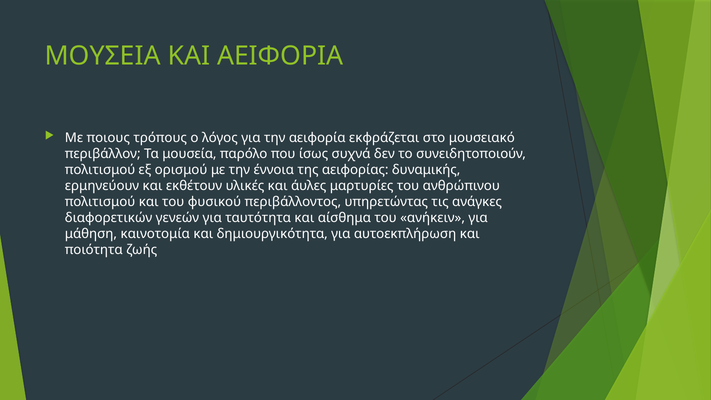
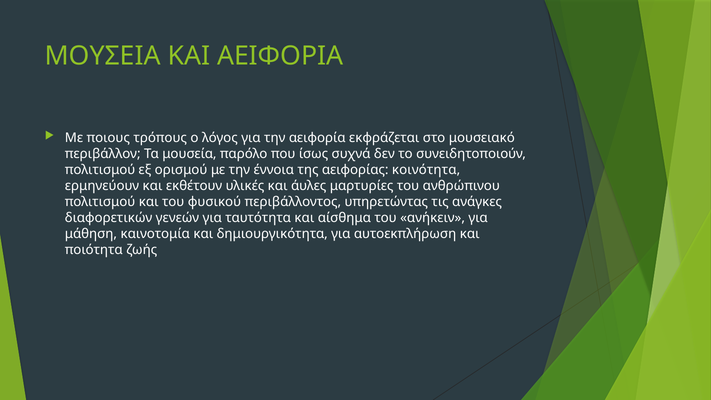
δυναμικής: δυναμικής -> κοινότητα
